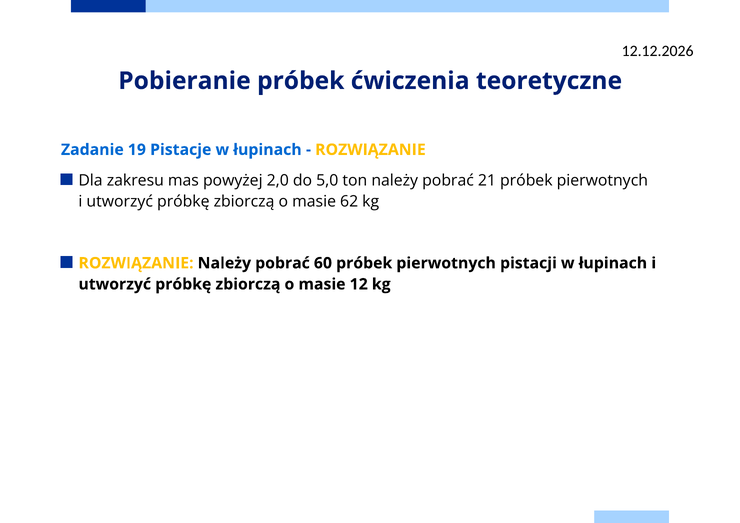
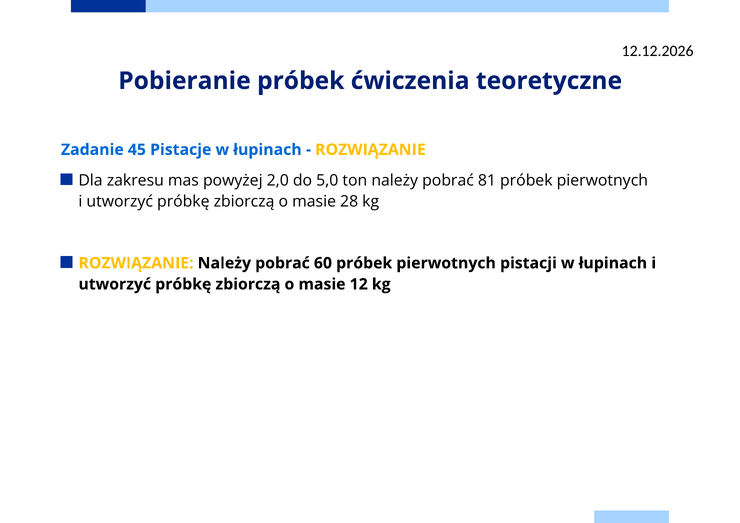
19: 19 -> 45
21: 21 -> 81
62: 62 -> 28
